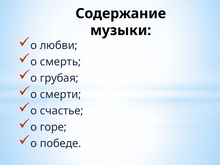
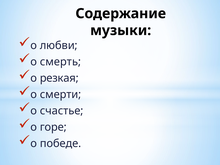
грубая: грубая -> резкая
